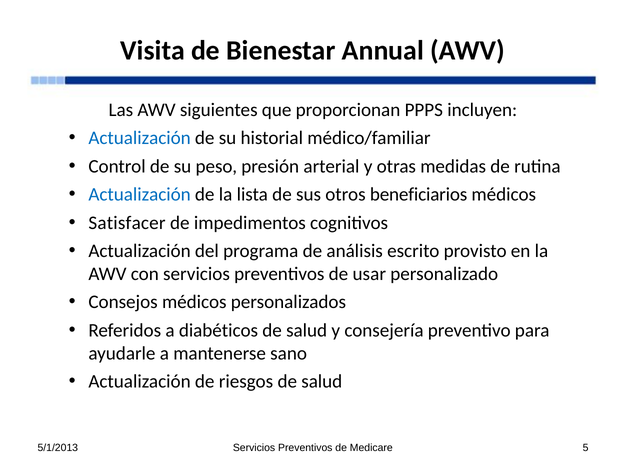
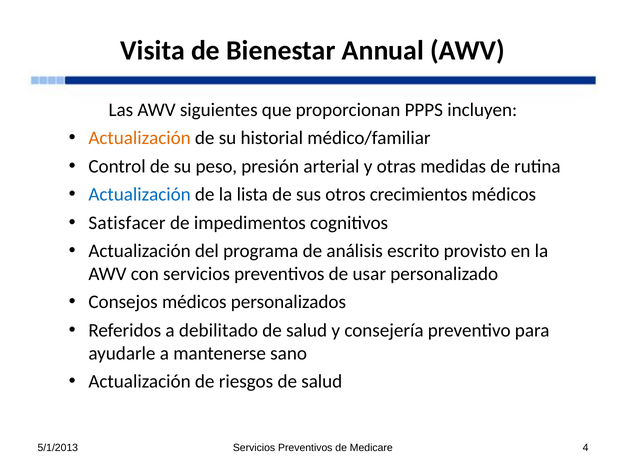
Actualización at (140, 138) colour: blue -> orange
beneficiarios: beneficiarios -> crecimientos
diabéticos: diabéticos -> debilitado
5: 5 -> 4
